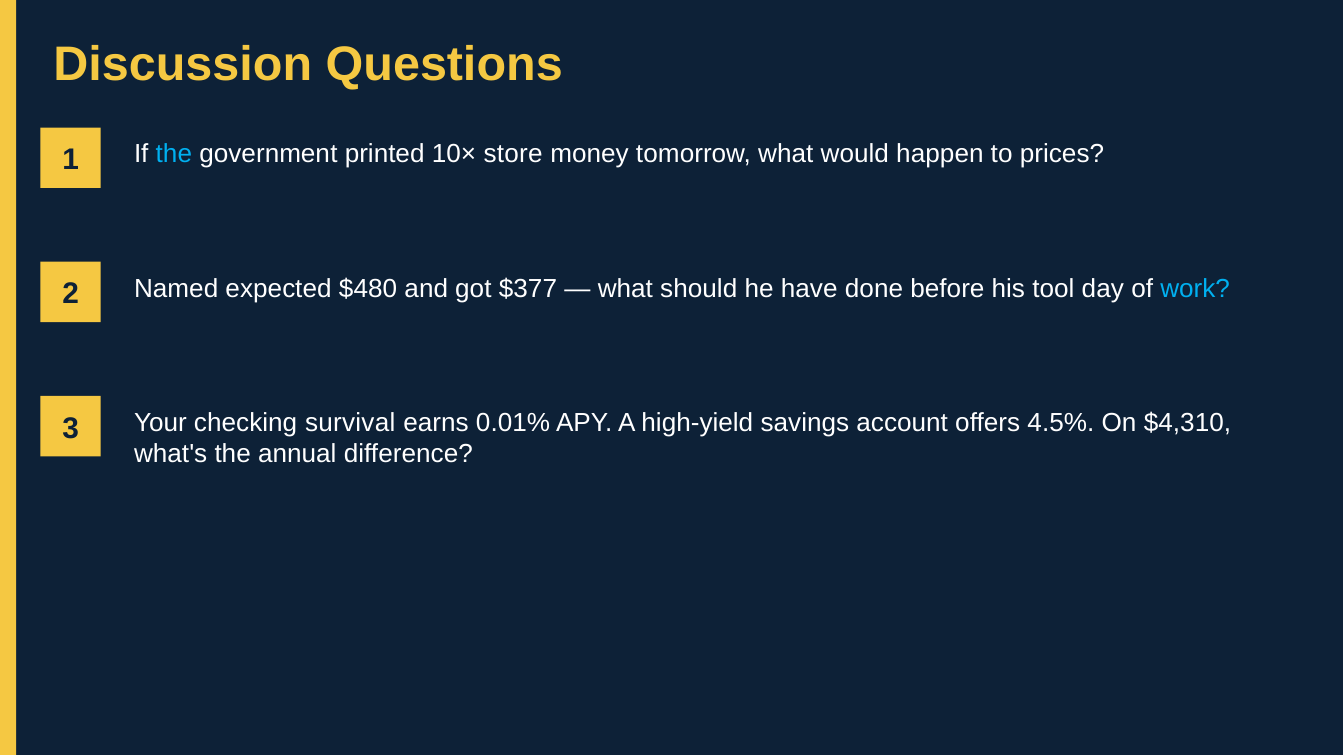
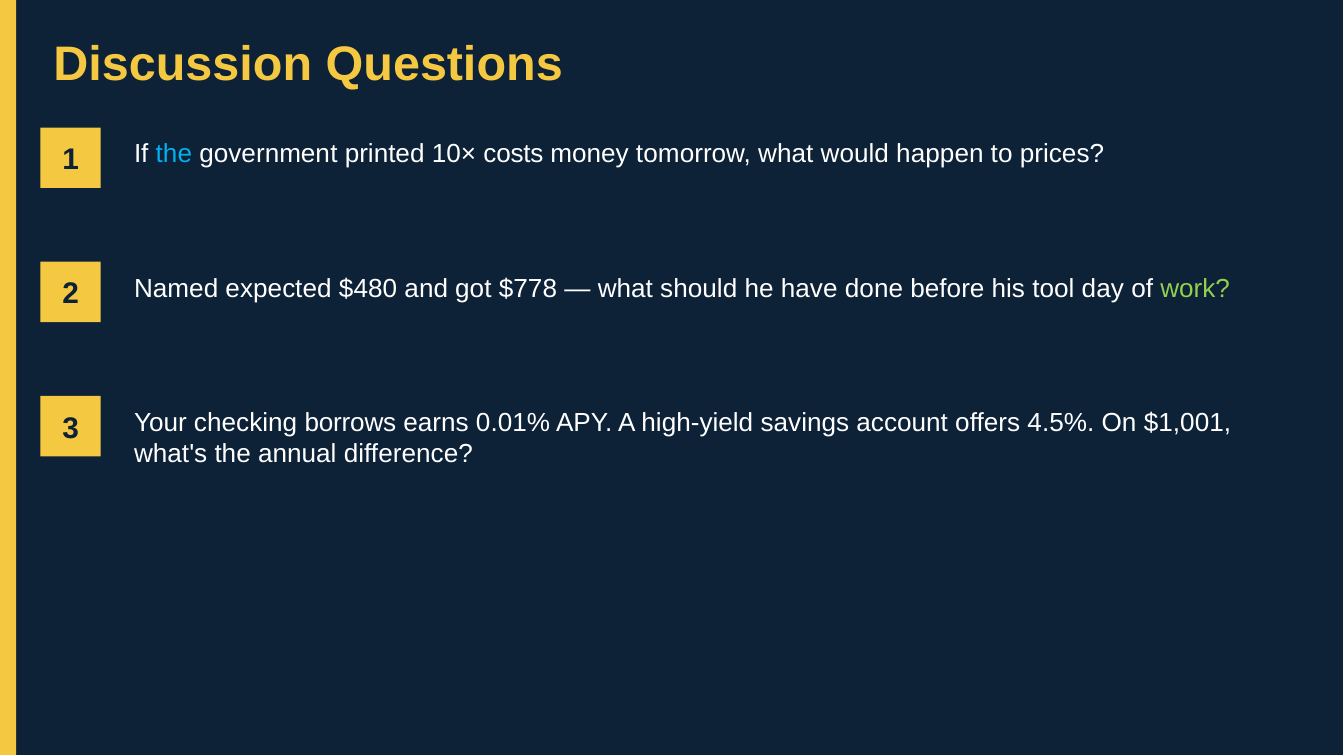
store: store -> costs
$377: $377 -> $778
work colour: light blue -> light green
survival: survival -> borrows
$4,310: $4,310 -> $1,001
